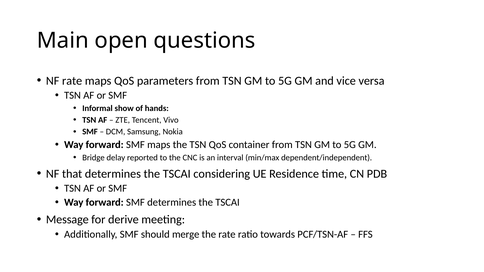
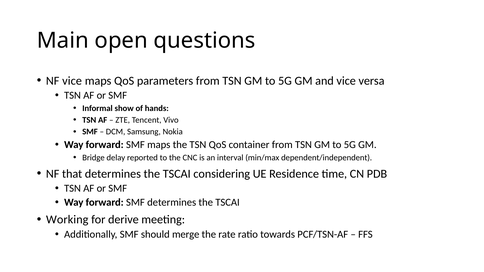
NF rate: rate -> vice
Message: Message -> Working
